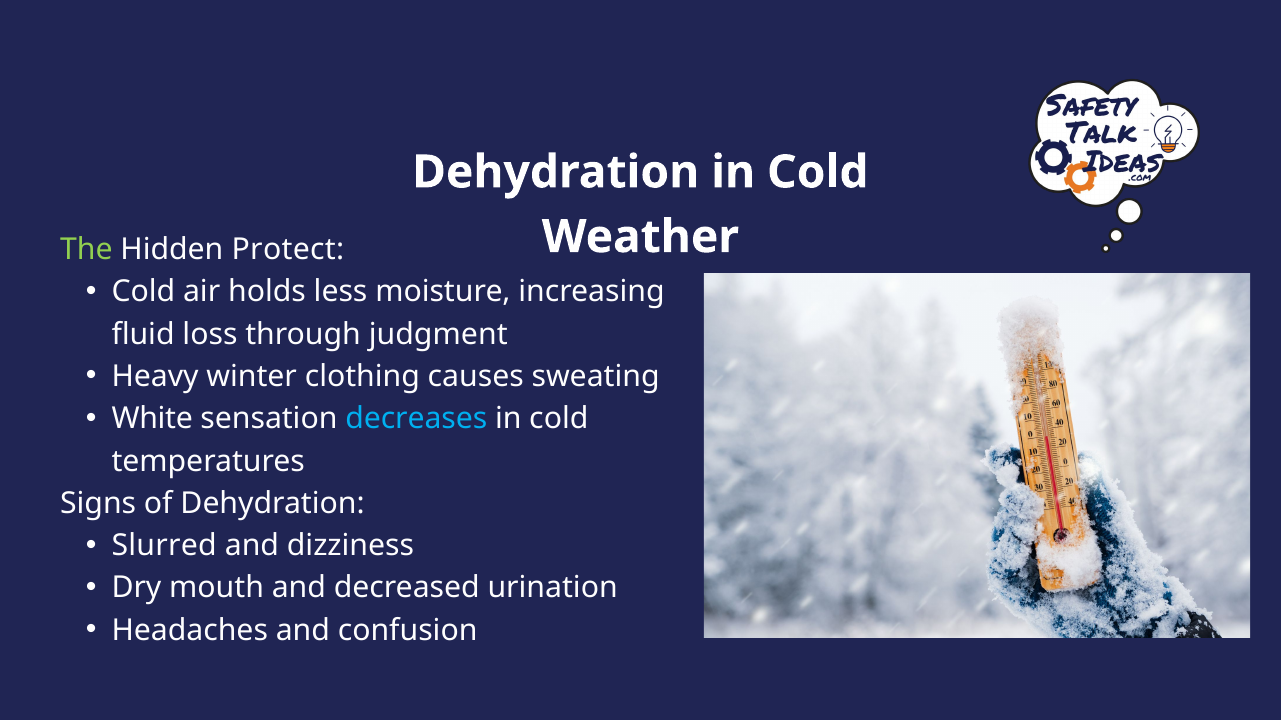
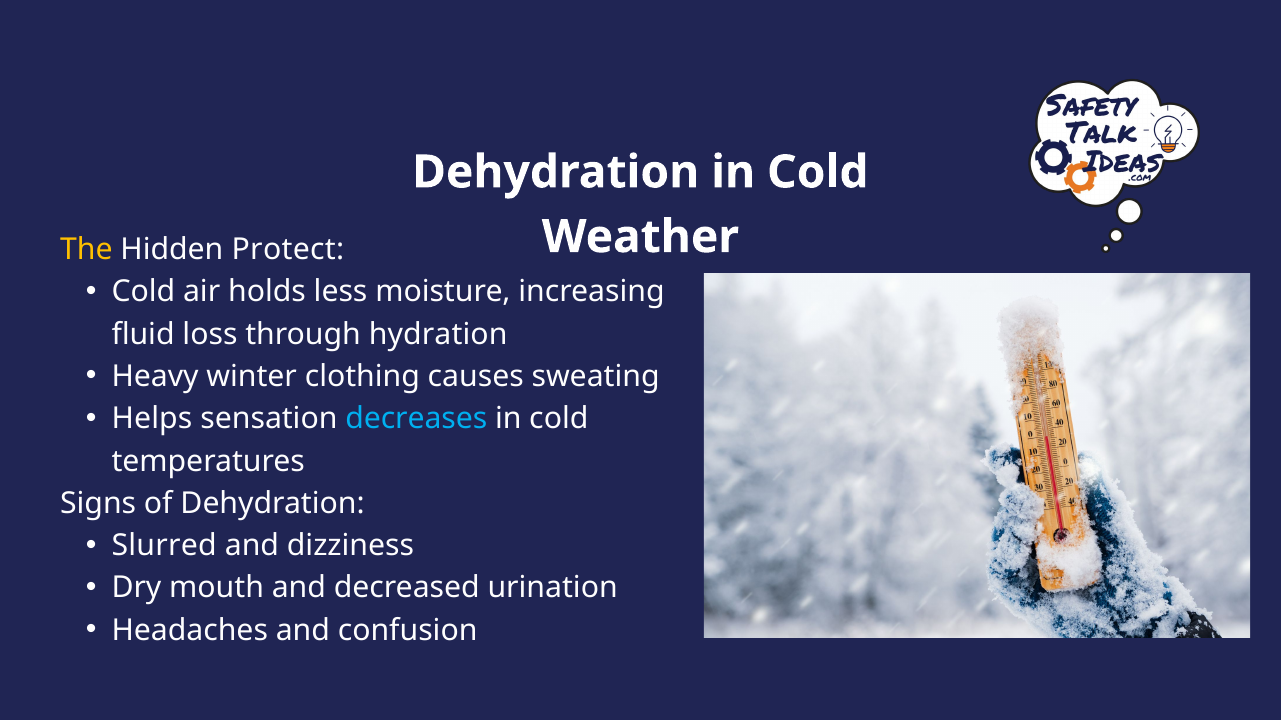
The colour: light green -> yellow
judgment: judgment -> hydration
White: White -> Helps
